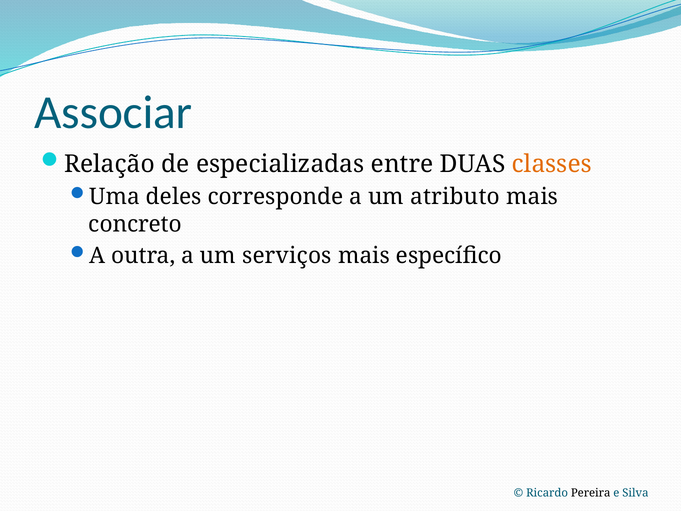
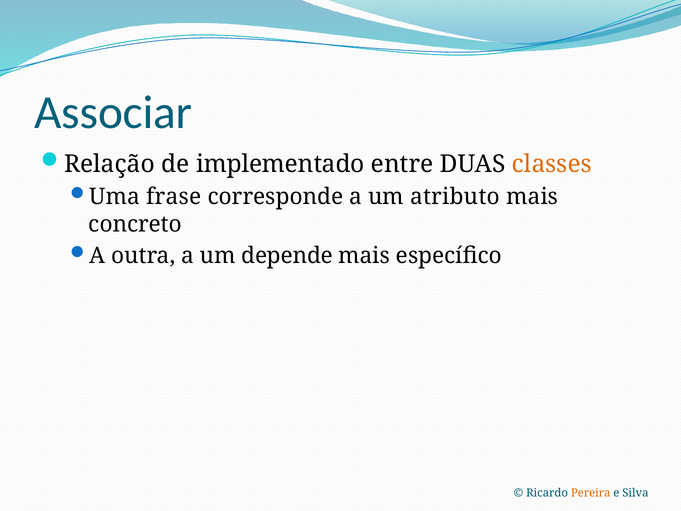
especializadas: especializadas -> implementado
deles: deles -> frase
serviços: serviços -> depende
Pereira colour: black -> orange
